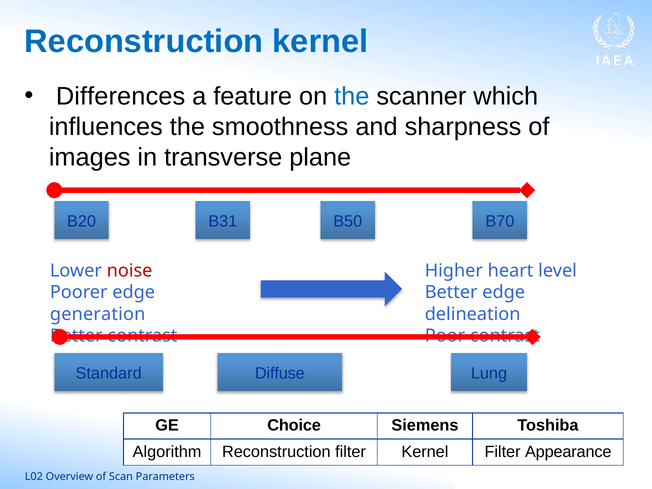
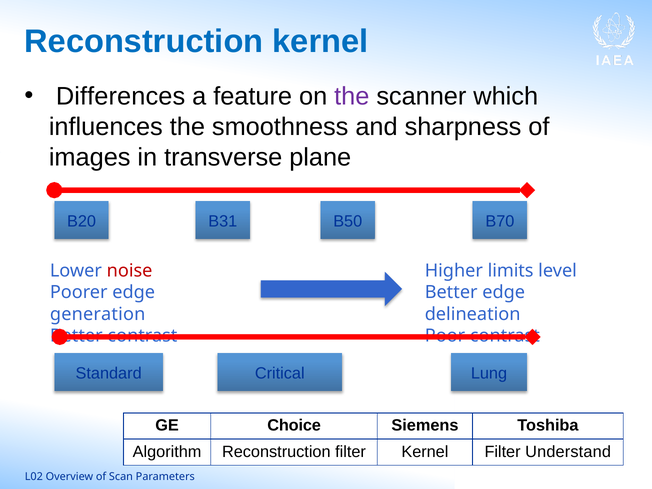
the at (352, 96) colour: blue -> purple
heart: heart -> limits
Diffuse: Diffuse -> Critical
Appearance: Appearance -> Understand
